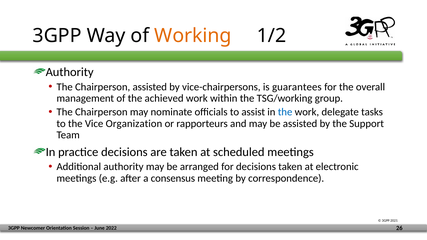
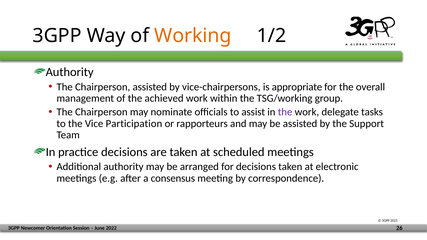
guarantees: guarantees -> appropriate
the at (285, 112) colour: blue -> purple
Organization: Organization -> Participation
